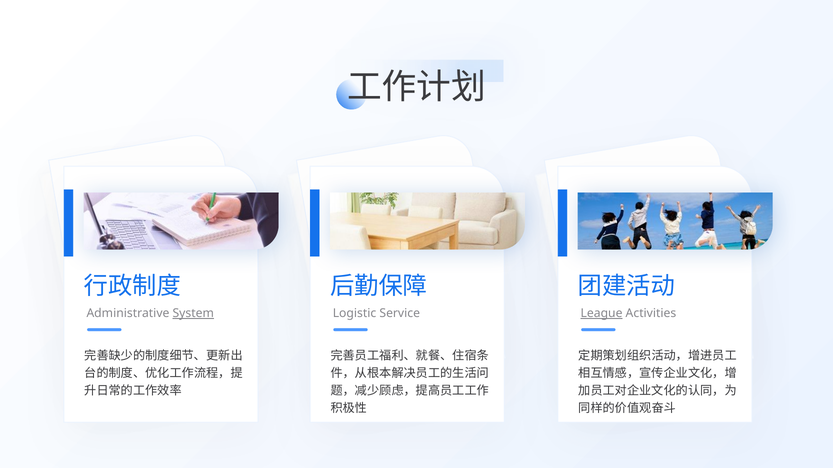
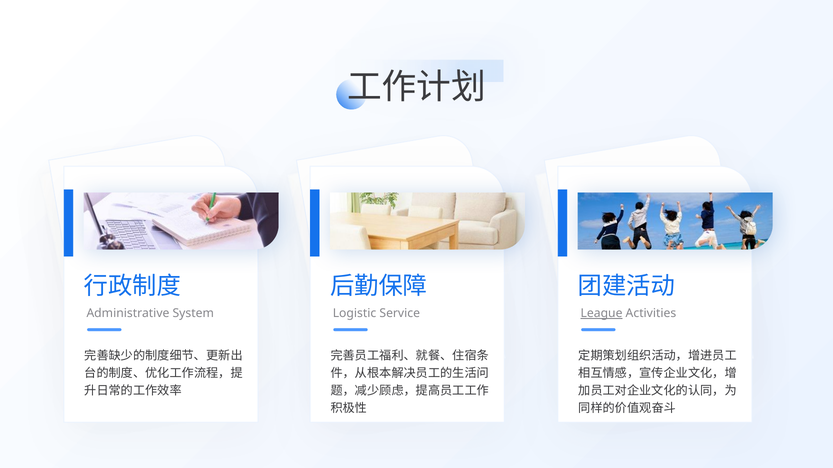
System underline: present -> none
